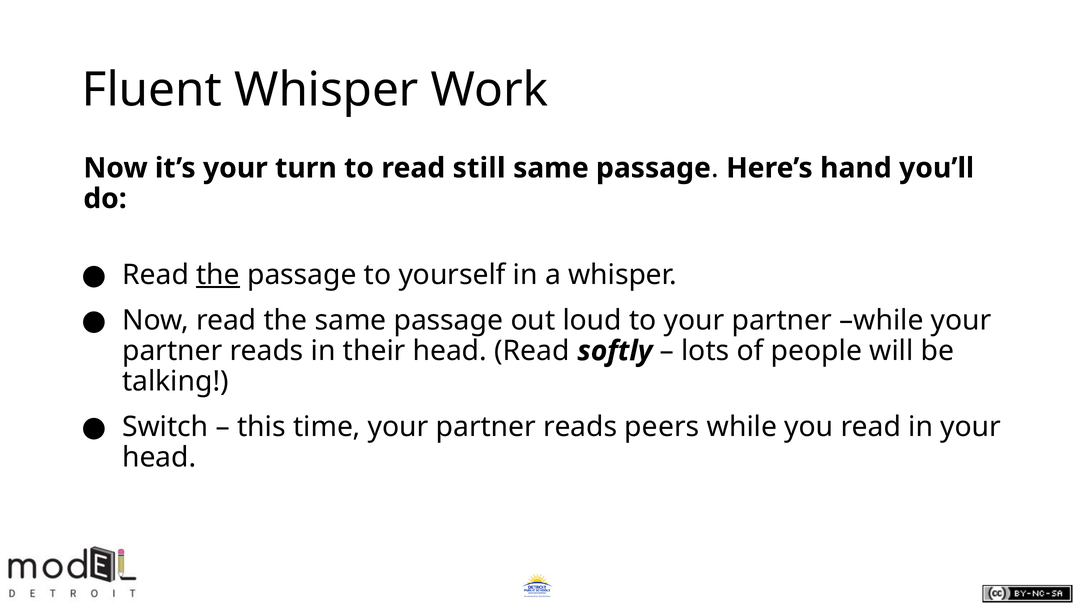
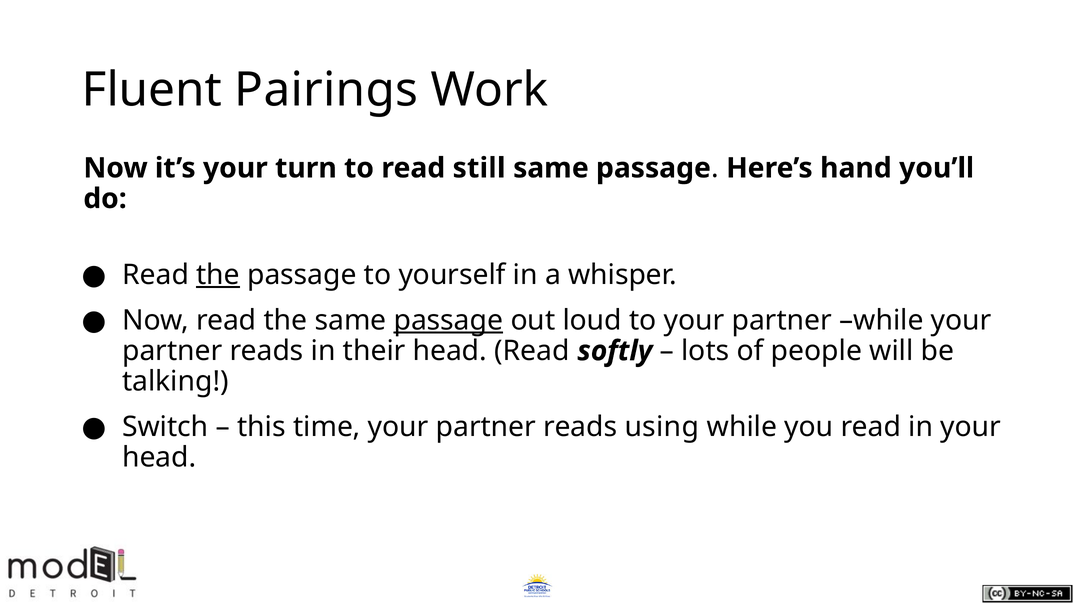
Fluent Whisper: Whisper -> Pairings
passage at (448, 320) underline: none -> present
peers: peers -> using
